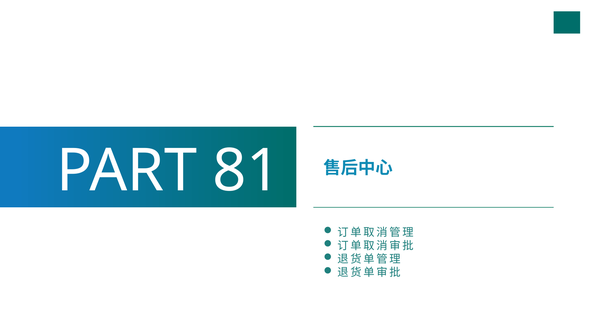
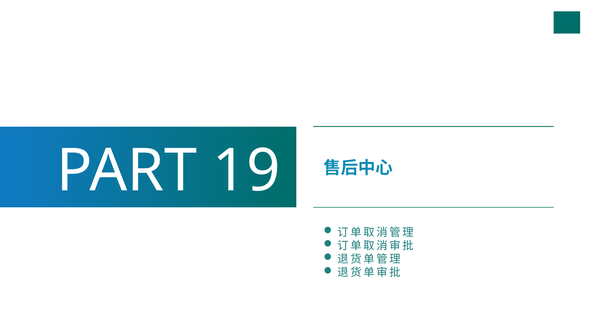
81: 81 -> 19
